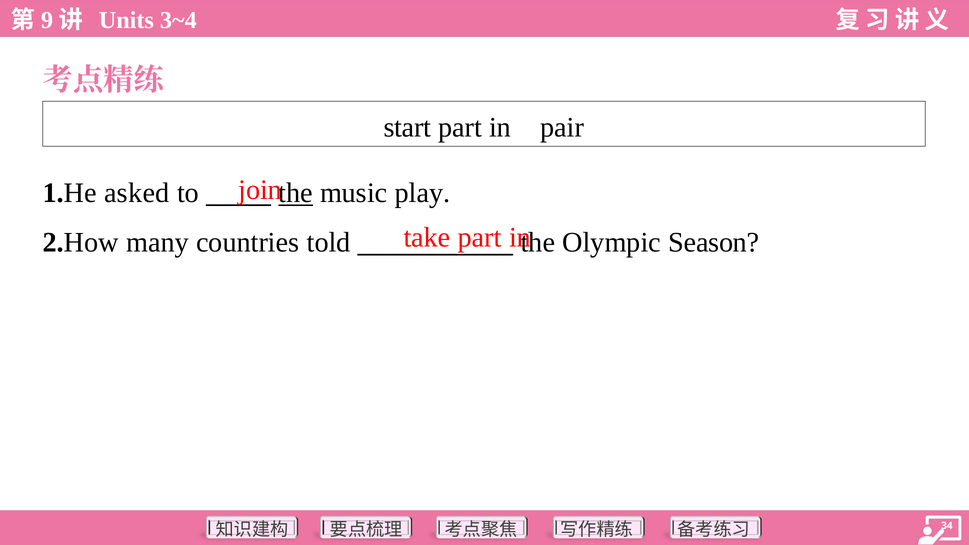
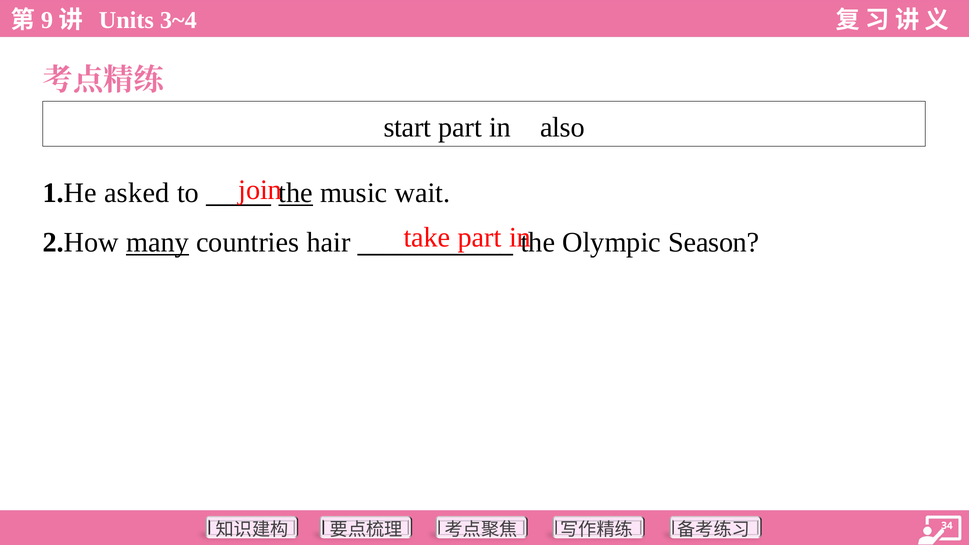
pair: pair -> also
play: play -> wait
many underline: none -> present
told: told -> hair
